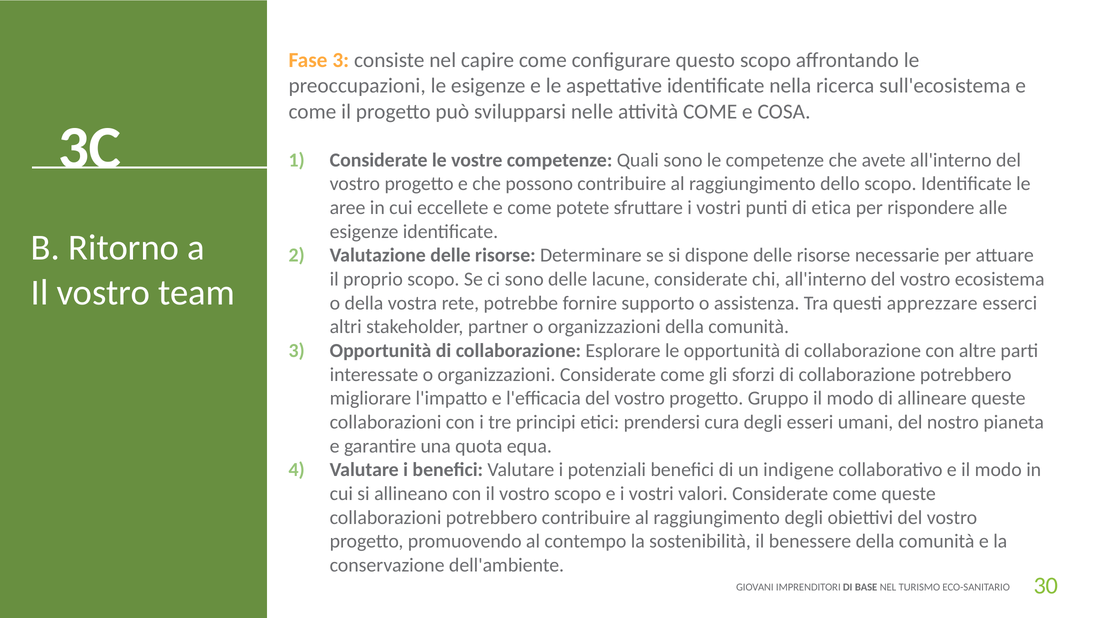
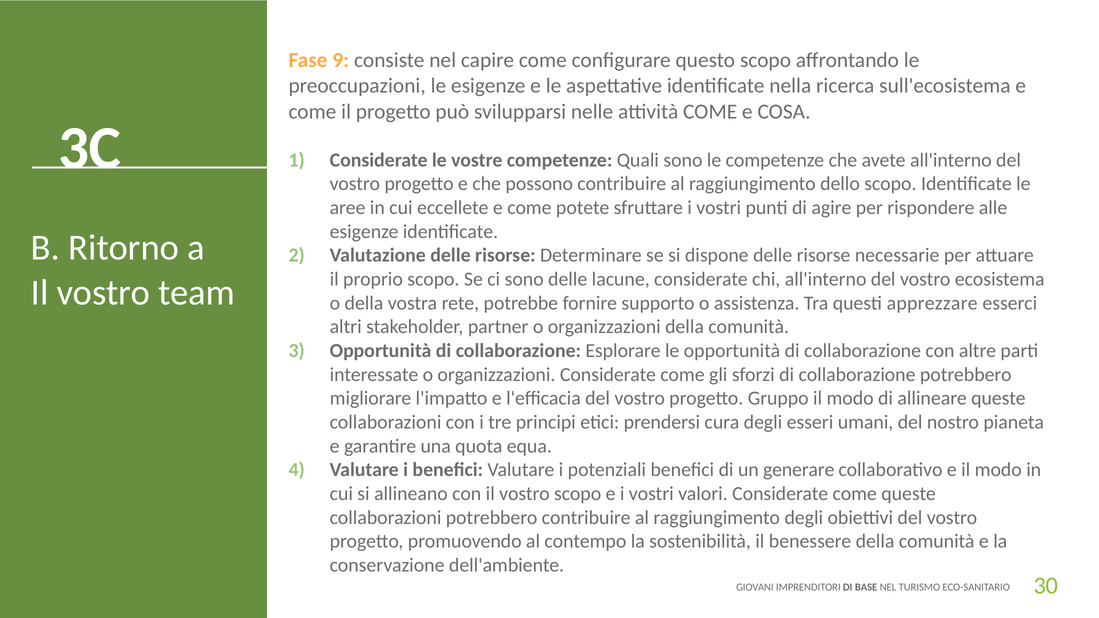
Fase 3: 3 -> 9
etica: etica -> agire
indigene: indigene -> generare
